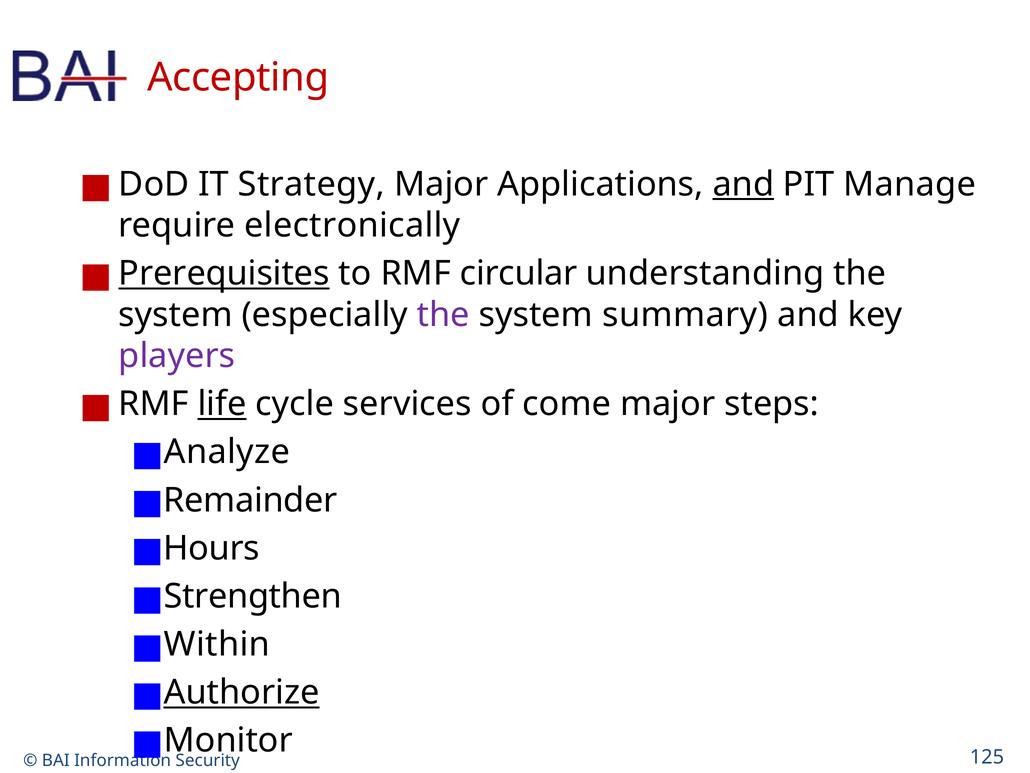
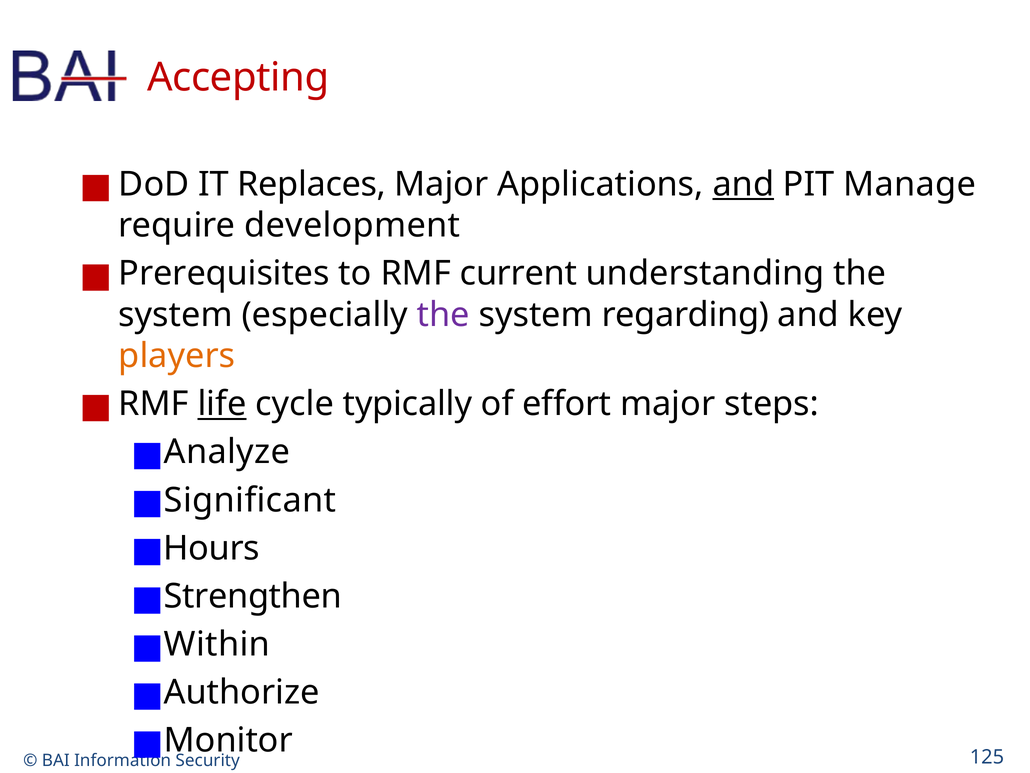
Strategy: Strategy -> Replaces
electronically: electronically -> development
Prerequisites underline: present -> none
circular: circular -> current
summary: summary -> regarding
players colour: purple -> orange
services: services -> typically
come: come -> effort
Remainder: Remainder -> Significant
Authorize underline: present -> none
